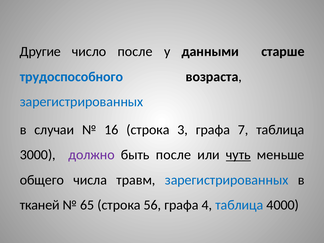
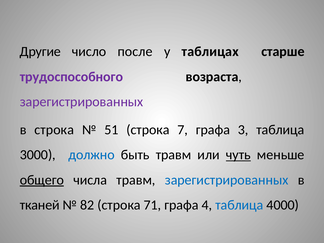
данными: данными -> таблицах
трудоспособного colour: blue -> purple
зарегистрированных at (82, 102) colour: blue -> purple
в случаи: случаи -> строка
16: 16 -> 51
3: 3 -> 7
7: 7 -> 3
должно colour: purple -> blue
быть после: после -> травм
общего underline: none -> present
65: 65 -> 82
56: 56 -> 71
